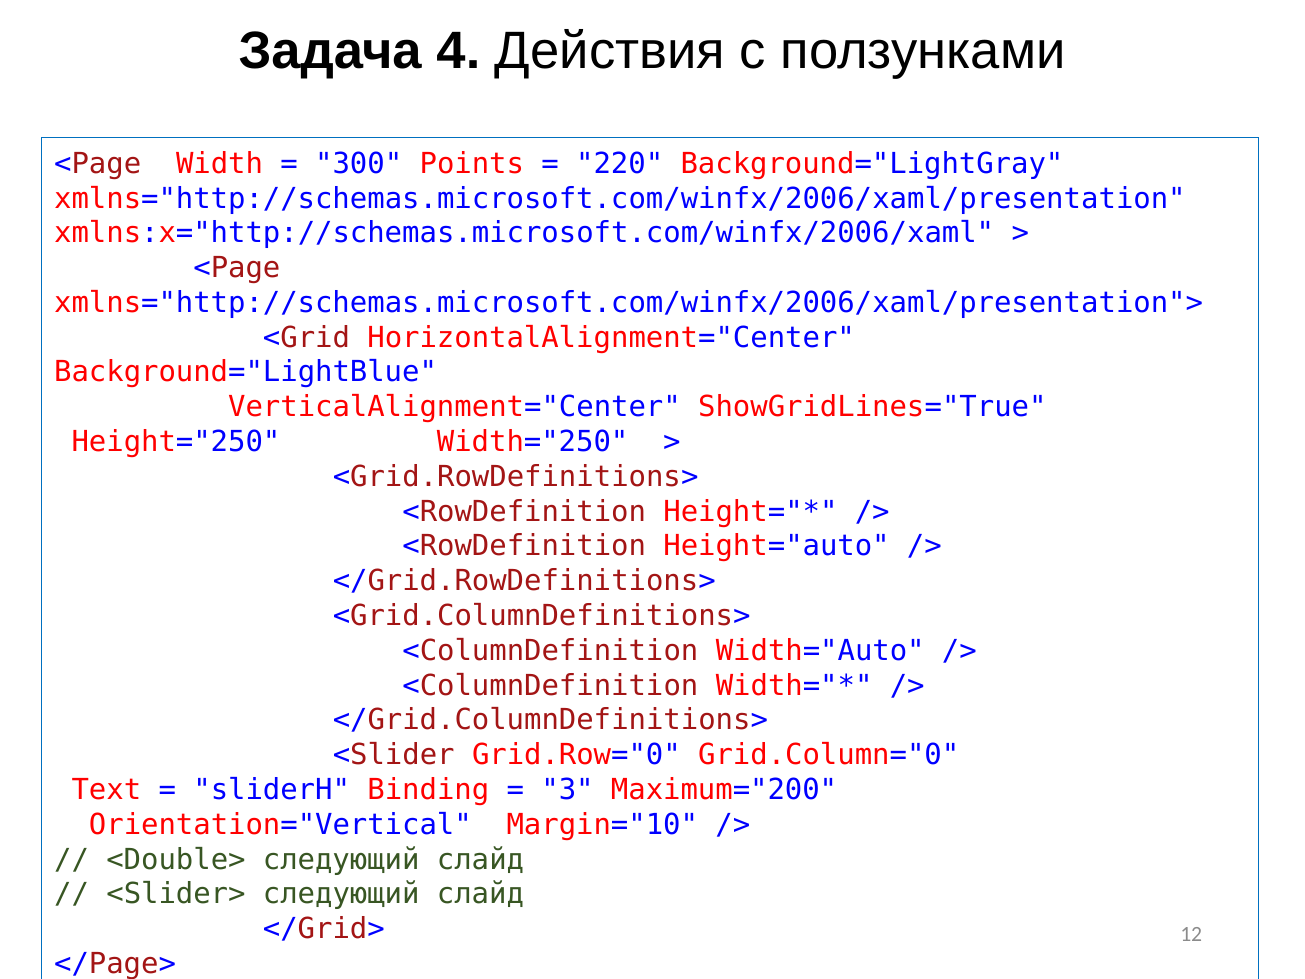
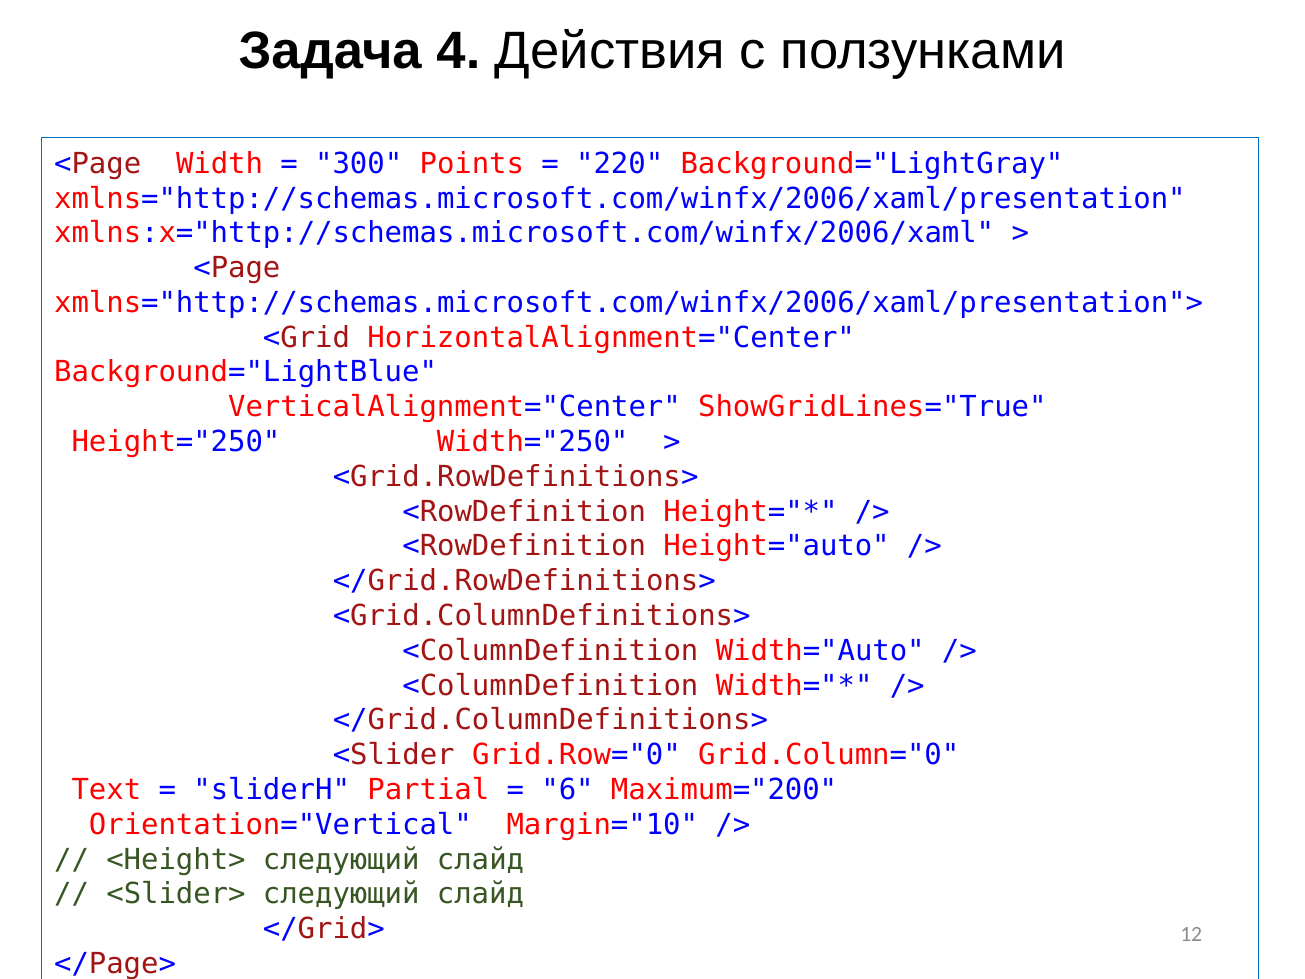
Binding: Binding -> Partial
3: 3 -> 6
<Double>: <Double> -> <Height>
